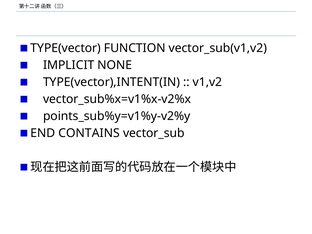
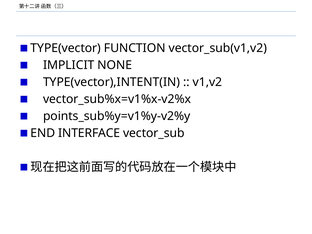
CONTAINS: CONTAINS -> INTERFACE
